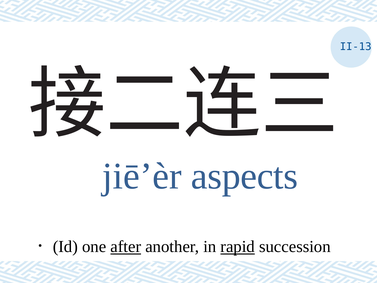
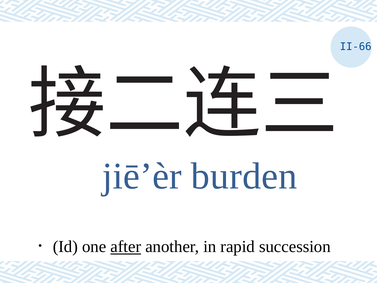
II-13: II-13 -> II-66
aspects: aspects -> burden
rapid underline: present -> none
